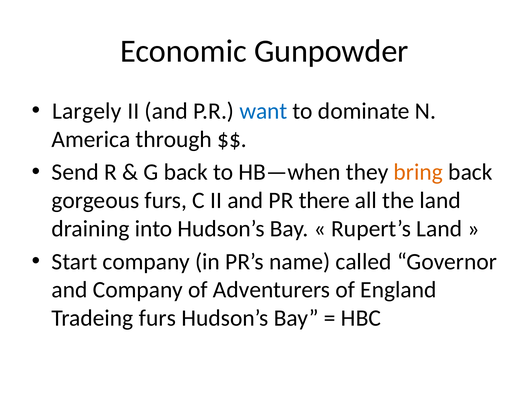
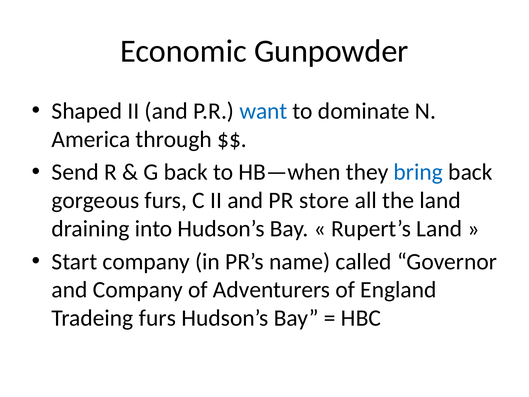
Largely: Largely -> Shaped
bring colour: orange -> blue
there: there -> store
